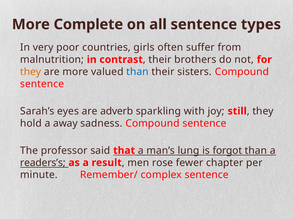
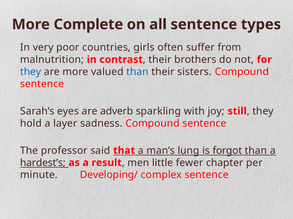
they at (31, 72) colour: orange -> blue
away: away -> layer
readers’s: readers’s -> hardest’s
rose: rose -> little
Remember/: Remember/ -> Developing/
